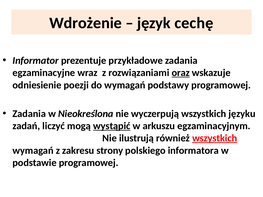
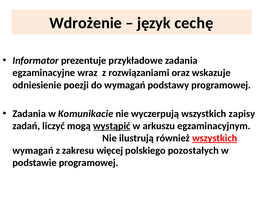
oraz underline: present -> none
Nieokreślona: Nieokreślona -> Komunikacie
języku: języku -> zapisy
strony: strony -> więcej
informatora: informatora -> pozostałych
